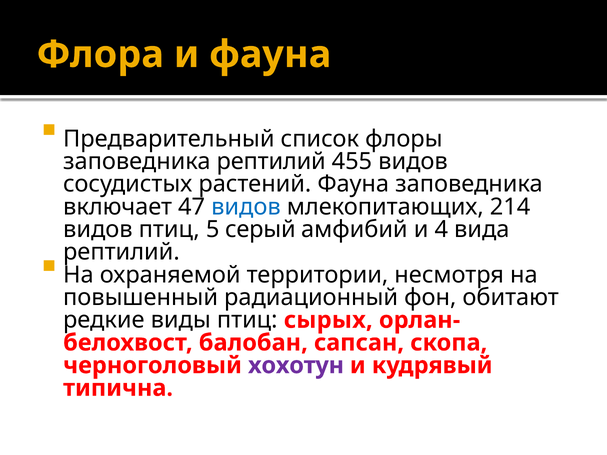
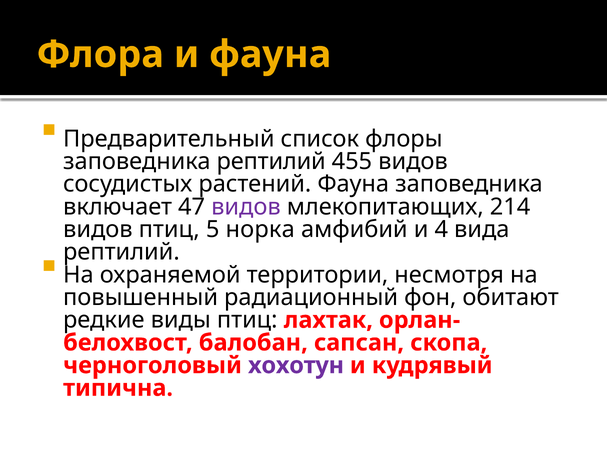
видов at (246, 207) colour: blue -> purple
серый: серый -> норка
сырых: сырых -> лахтак
